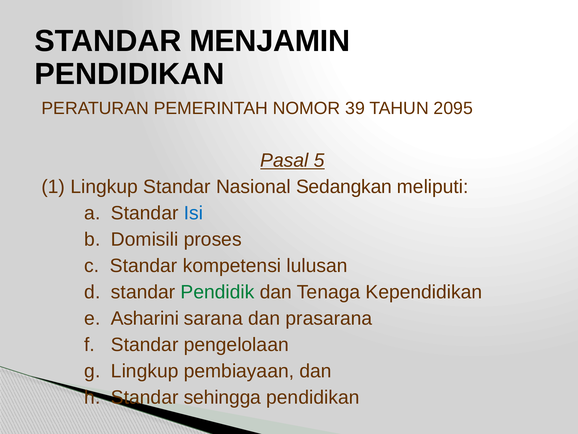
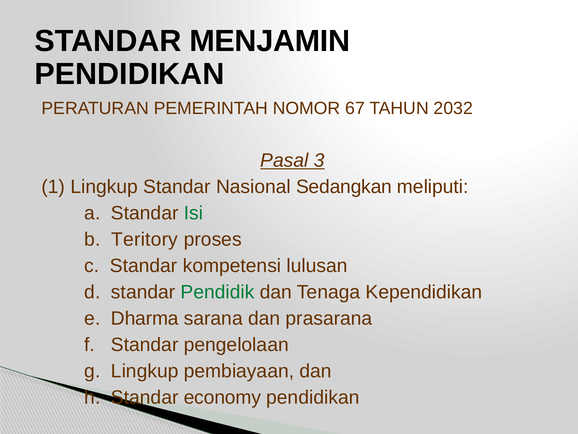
39: 39 -> 67
2095: 2095 -> 2032
5: 5 -> 3
Isi colour: blue -> green
Domisili: Domisili -> Teritory
Asharini: Asharini -> Dharma
sehingga: sehingga -> economy
